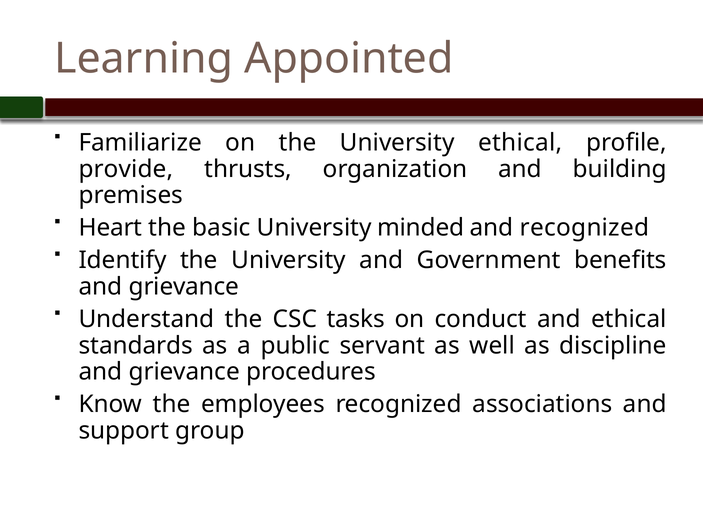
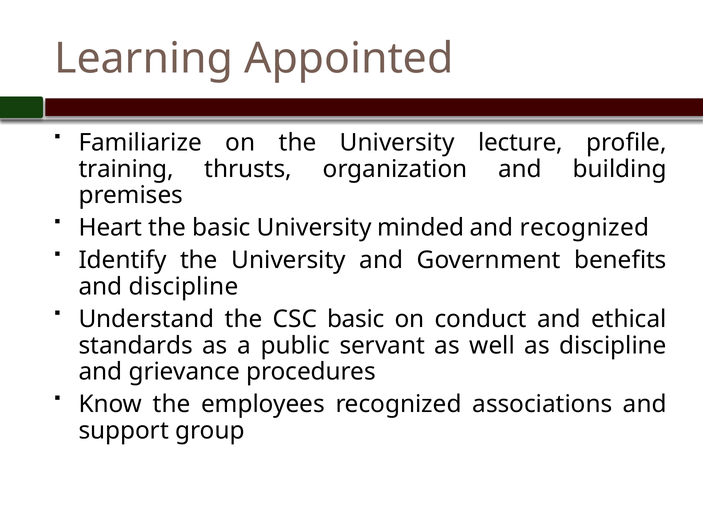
University ethical: ethical -> lecture
provide: provide -> training
grievance at (184, 287): grievance -> discipline
CSC tasks: tasks -> basic
